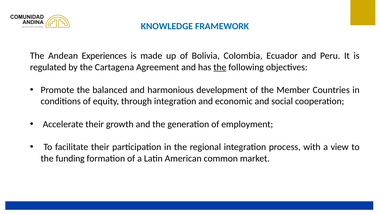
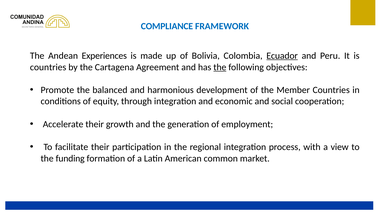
KNOWLEDGE: KNOWLEDGE -> COMPLIANCE
Ecuador underline: none -> present
regulated at (48, 67): regulated -> countries
